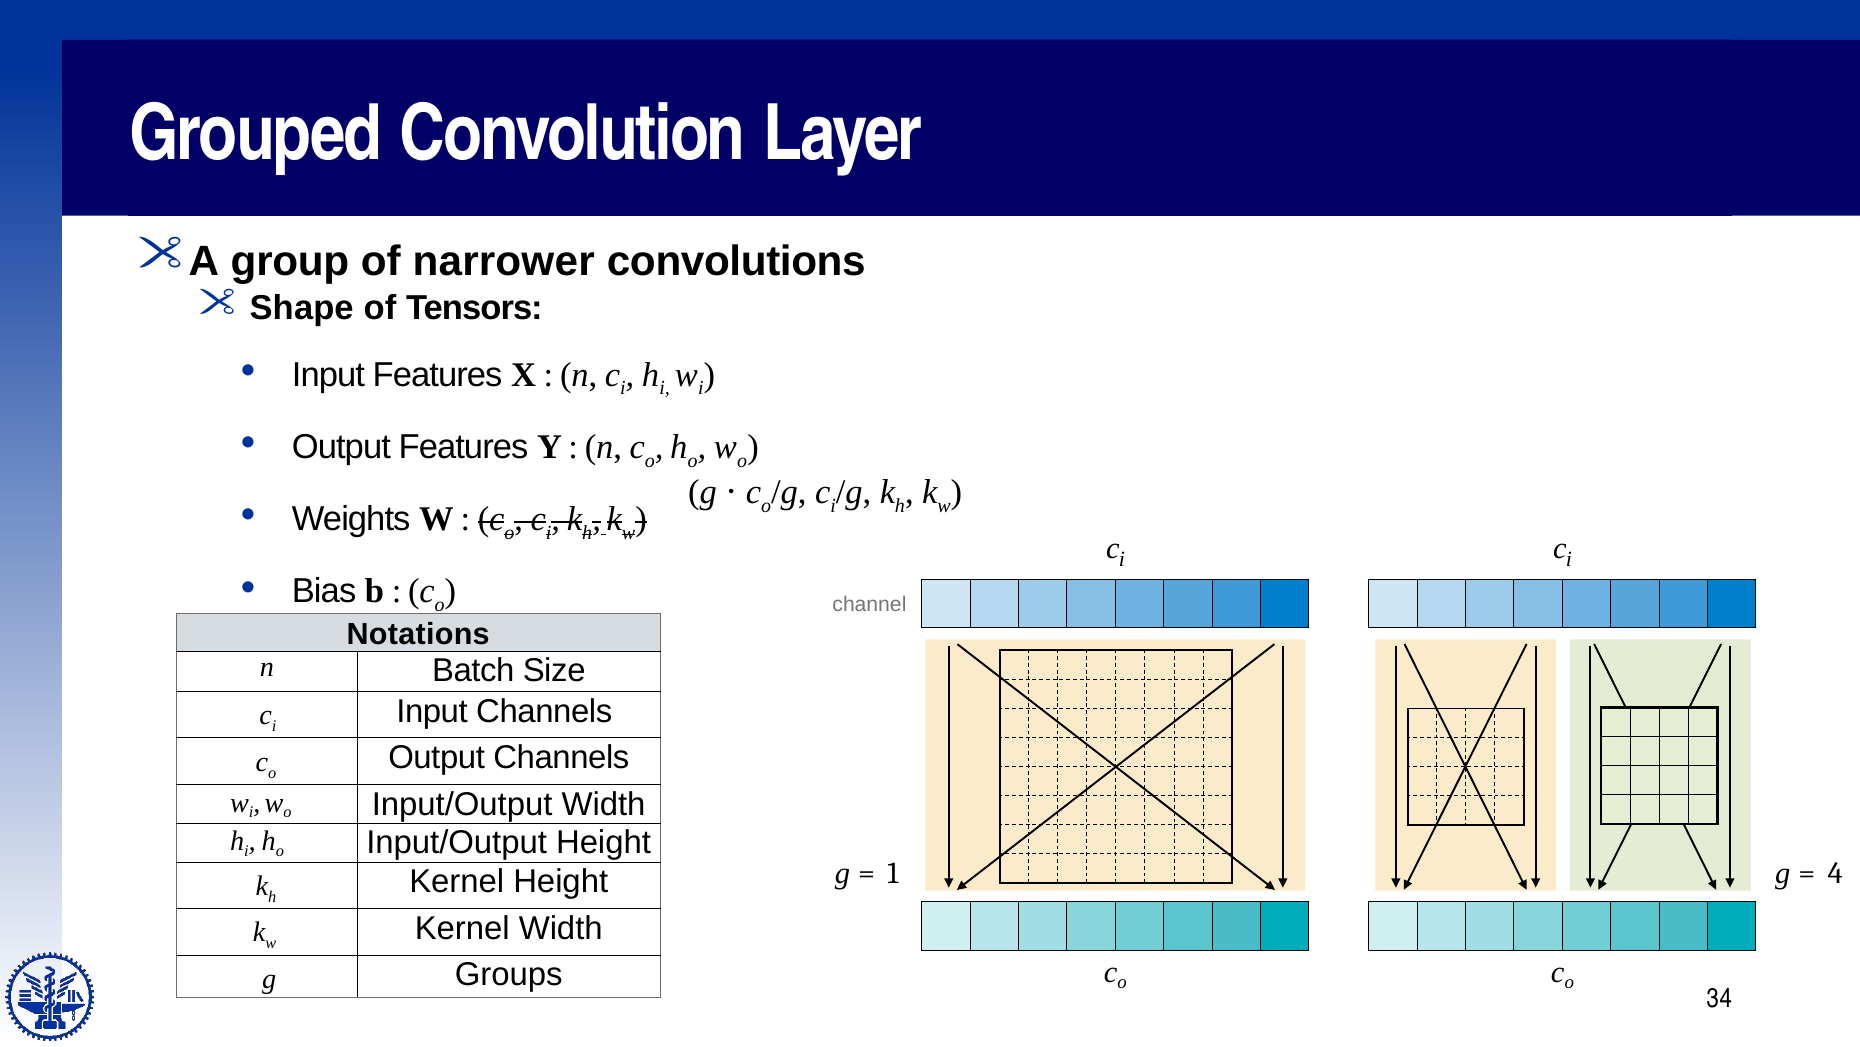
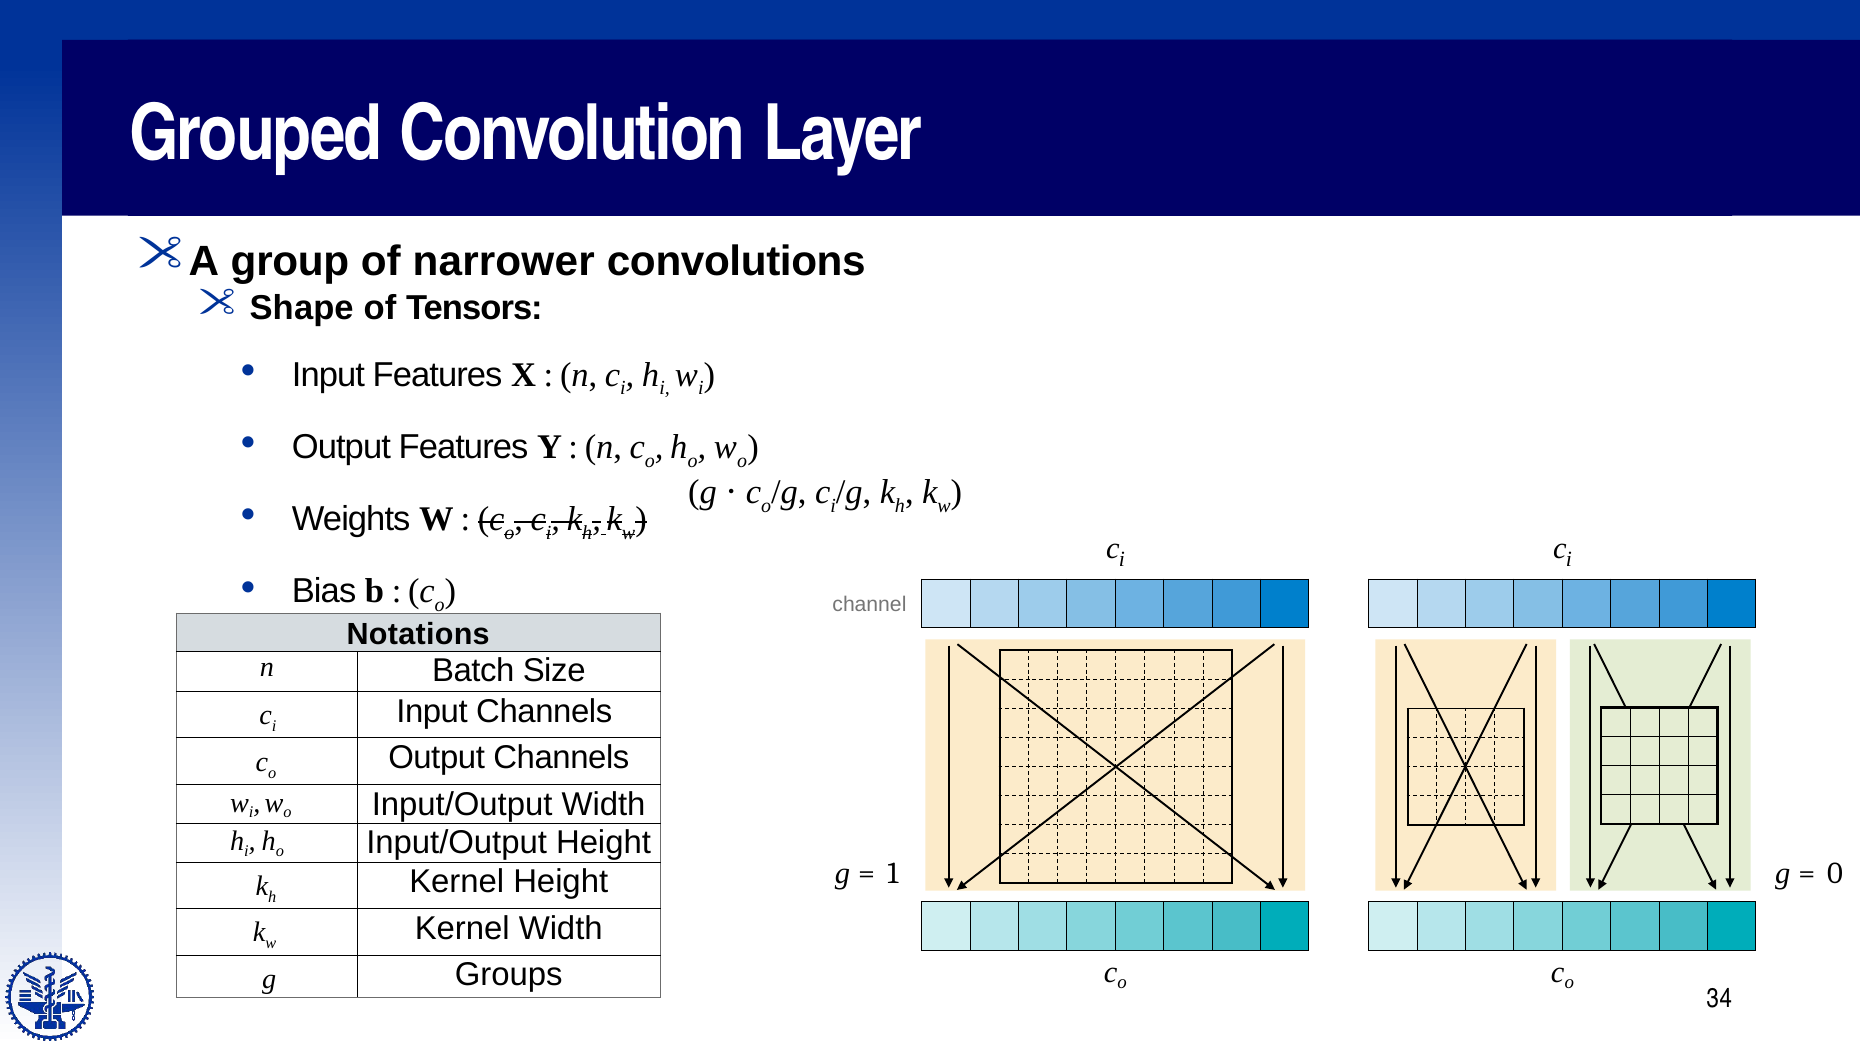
4: 4 -> 0
